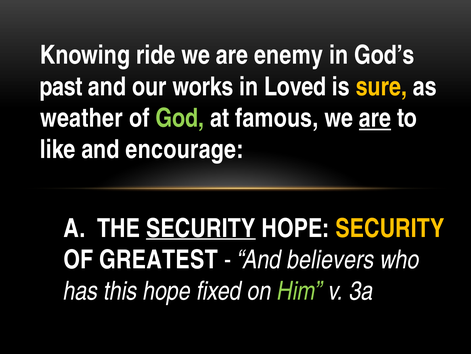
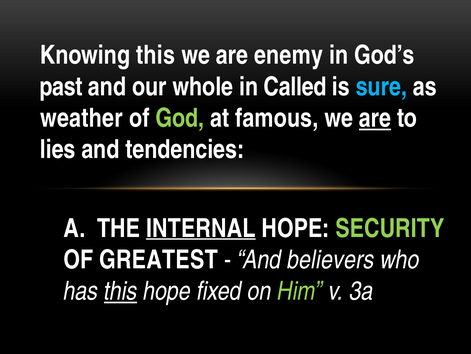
Knowing ride: ride -> this
works: works -> whole
Loved: Loved -> Called
sure colour: yellow -> light blue
like: like -> lies
encourage: encourage -> tendencies
THE SECURITY: SECURITY -> INTERNAL
SECURITY at (390, 228) colour: yellow -> light green
this at (121, 291) underline: none -> present
